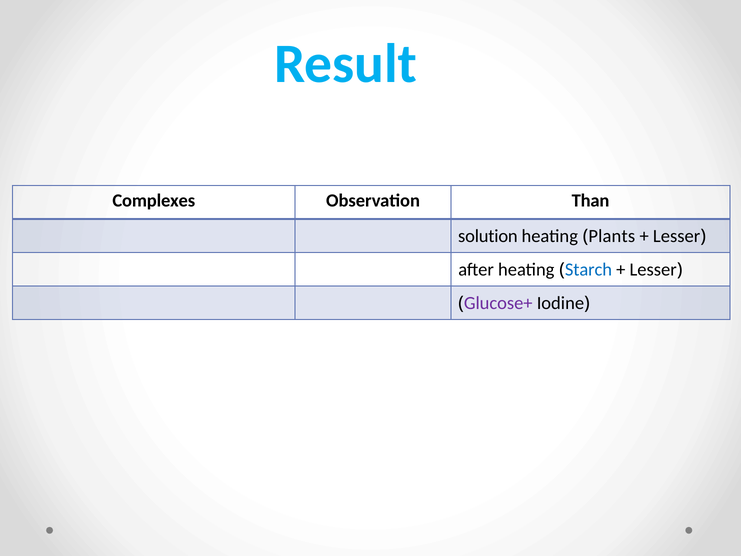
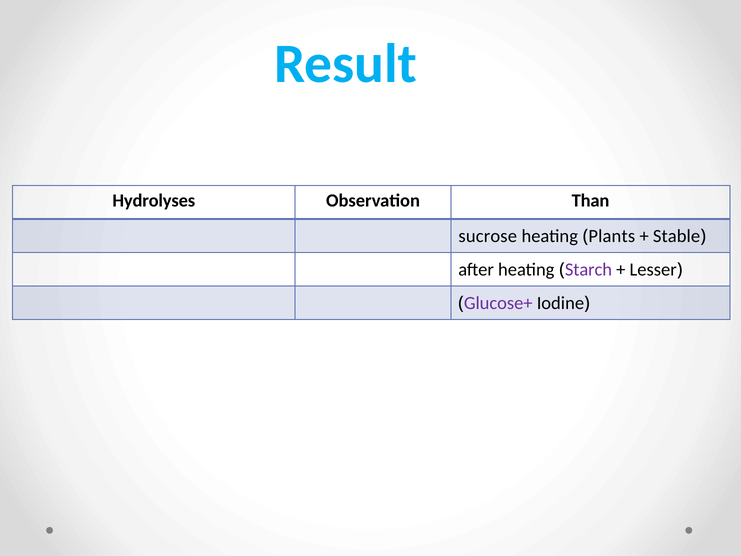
Complexes: Complexes -> Hydrolyses
solution: solution -> sucrose
Lesser at (677, 236): Lesser -> Stable
Starch colour: blue -> purple
